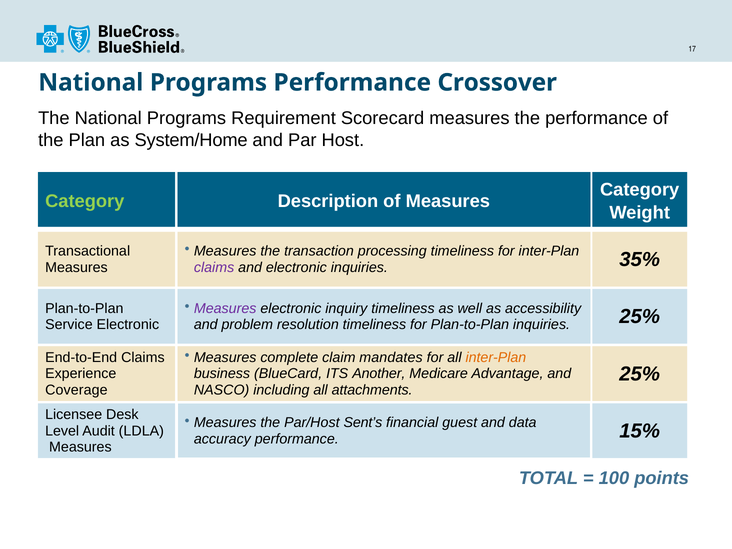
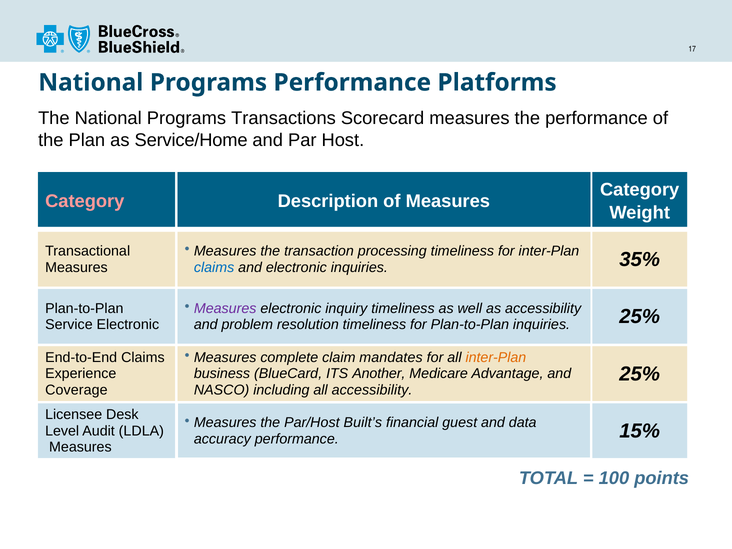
Crossover: Crossover -> Platforms
Requirement: Requirement -> Transactions
System/Home: System/Home -> Service/Home
Category at (85, 201) colour: light green -> pink
claims at (214, 267) colour: purple -> blue
all attachments: attachments -> accessibility
Sent’s: Sent’s -> Built’s
